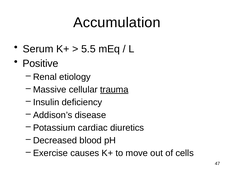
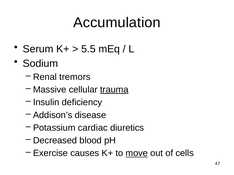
Positive: Positive -> Sodium
etiology: etiology -> tremors
move underline: none -> present
